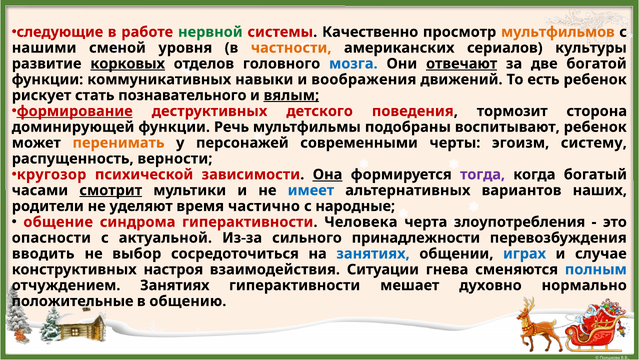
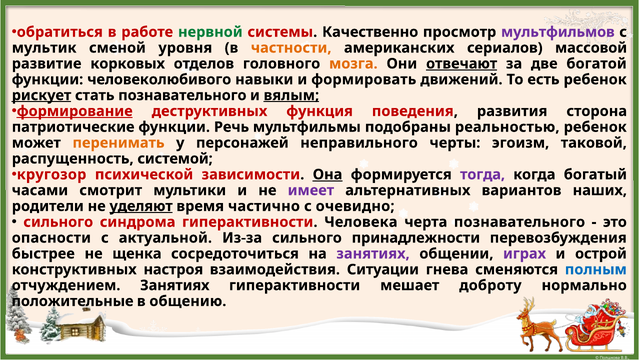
следующие: следующие -> обратиться
мультфильмов colour: orange -> purple
нашими: нашими -> мультик
культуры: культуры -> массовой
корковых underline: present -> none
мозга colour: blue -> orange
коммуникативных: коммуникативных -> человеколюбивого
воображения: воображения -> формировать
рискует underline: none -> present
детского: детского -> функция
тормозит: тормозит -> развития
доминирующей: доминирующей -> патриотические
воспитывают: воспитывают -> реальностью
современными: современными -> неправильного
систему: систему -> таковой
верности: верности -> системой
смотрит underline: present -> none
имеет colour: blue -> purple
уделяют underline: none -> present
народные: народные -> очевидно
общение at (58, 222): общение -> сильного
черта злоупотребления: злоупотребления -> познавательного
вводить: вводить -> быстрее
выбор: выбор -> щенка
занятиях at (373, 253) colour: blue -> purple
играх colour: blue -> purple
случае: случае -> острой
духовно: духовно -> доброту
